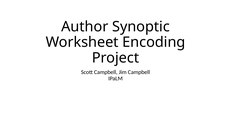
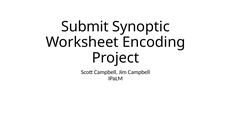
Author: Author -> Submit
